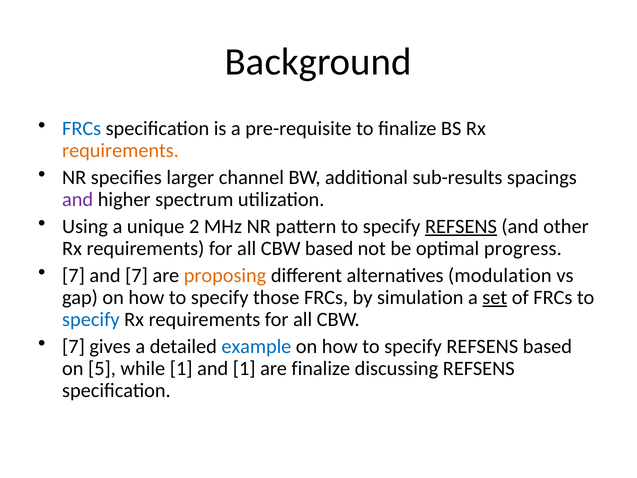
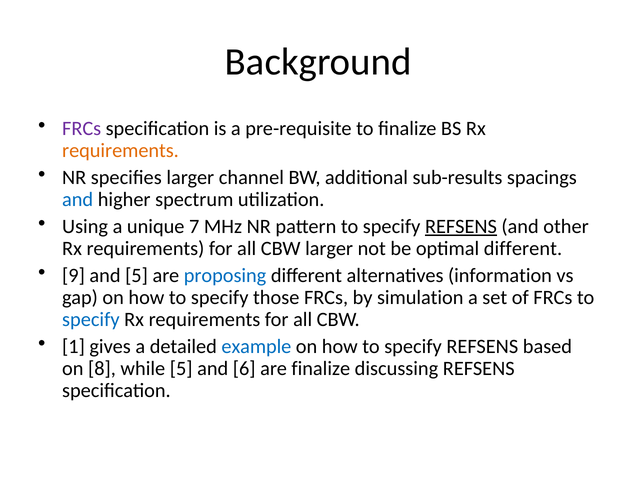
FRCs at (82, 128) colour: blue -> purple
and at (78, 199) colour: purple -> blue
2: 2 -> 7
CBW based: based -> larger
optimal progress: progress -> different
7 at (73, 275): 7 -> 9
and 7: 7 -> 5
proposing colour: orange -> blue
modulation: modulation -> information
set underline: present -> none
7 at (73, 346): 7 -> 1
5: 5 -> 8
while 1: 1 -> 5
and 1: 1 -> 6
